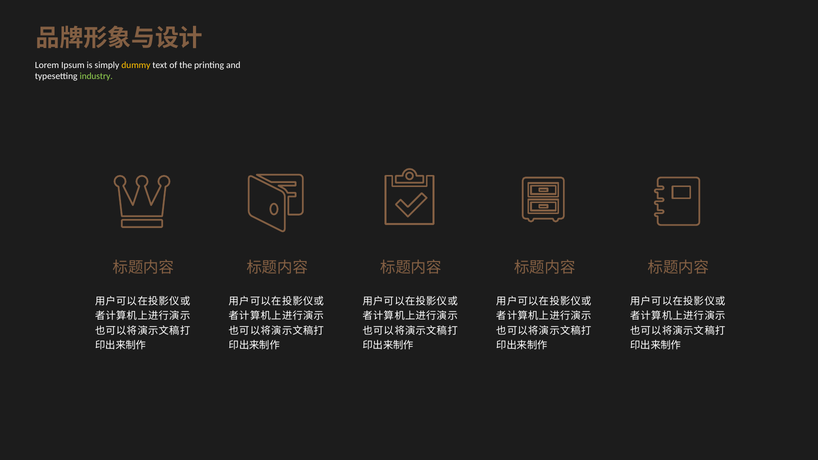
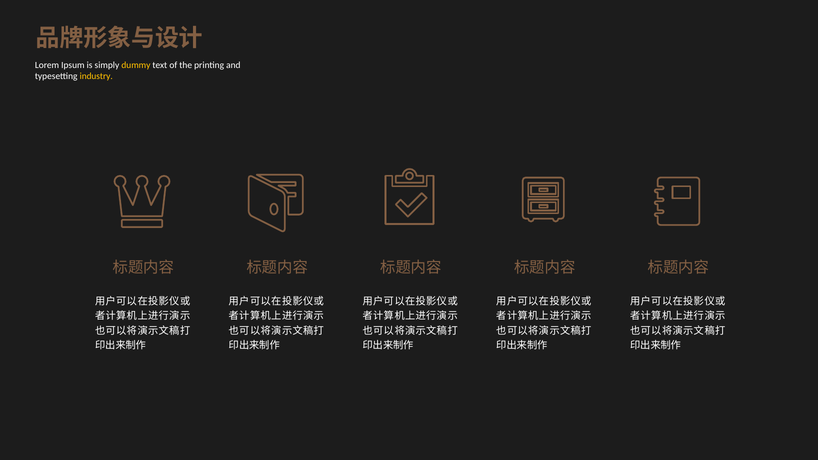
industry colour: light green -> yellow
